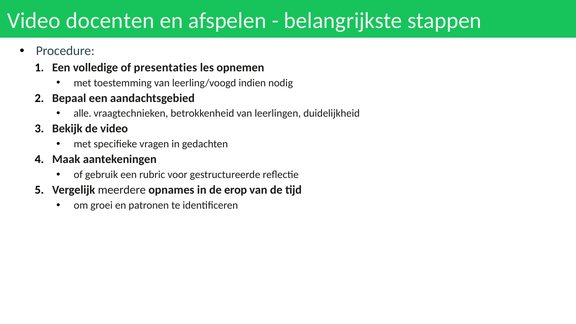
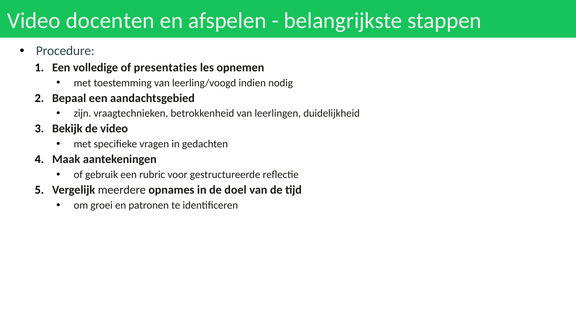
alle: alle -> zijn
erop: erop -> doel
